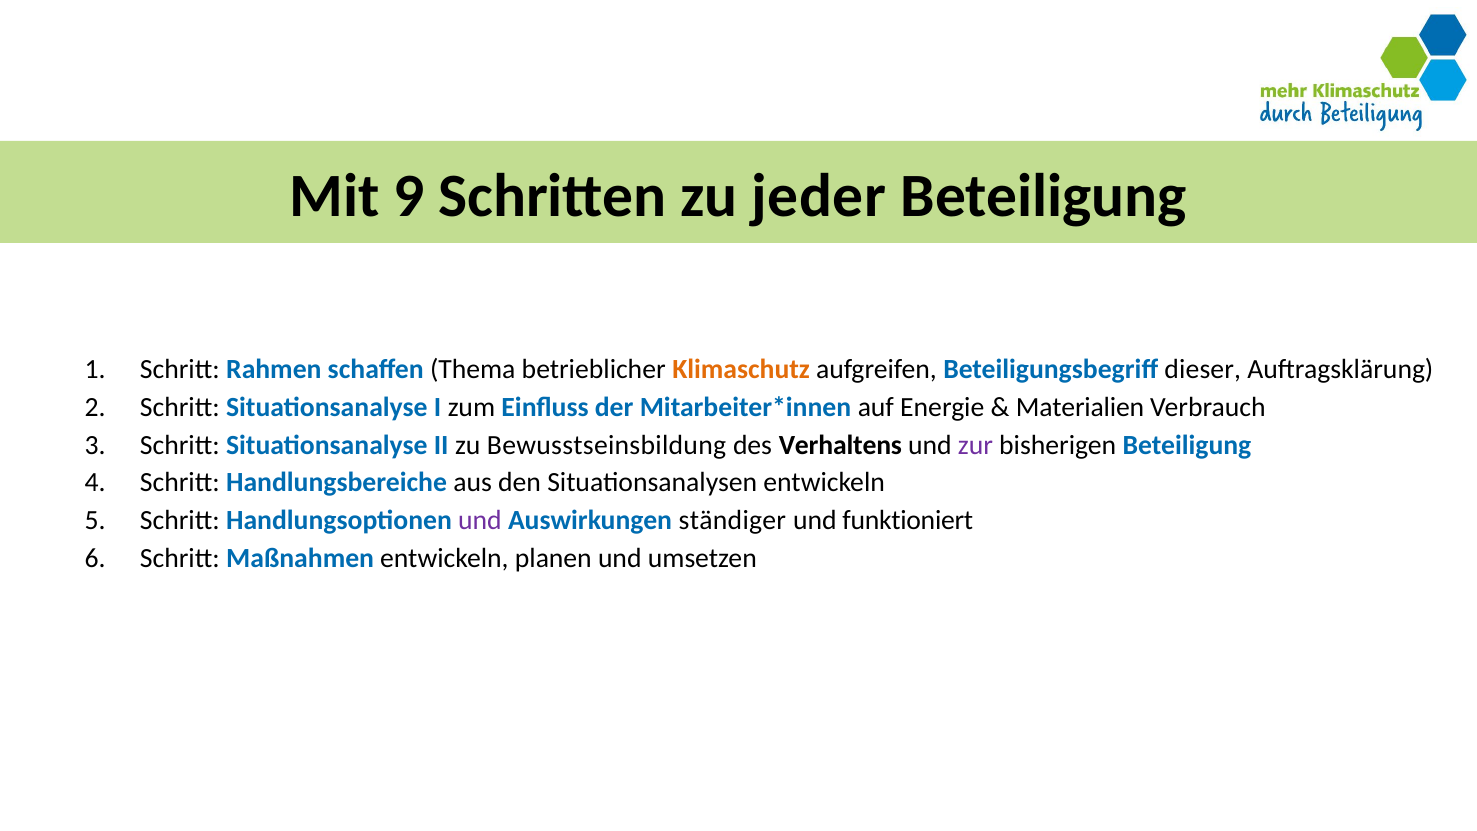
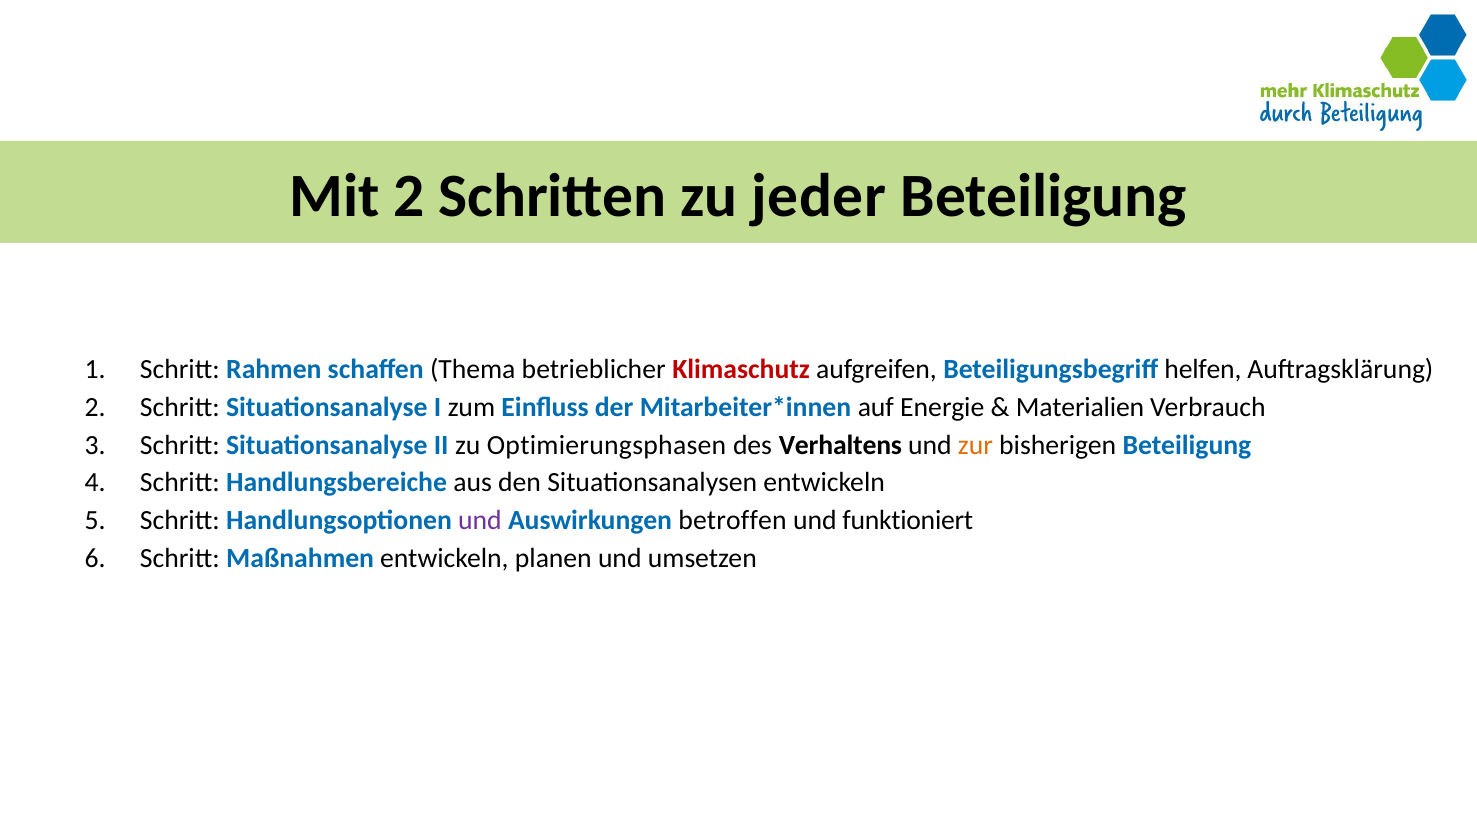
Mit 9: 9 -> 2
Klimaschutz colour: orange -> red
dieser: dieser -> helfen
Bewusstseinsbildung: Bewusstseinsbildung -> Optimierungsphasen
zur colour: purple -> orange
ständiger: ständiger -> betroffen
